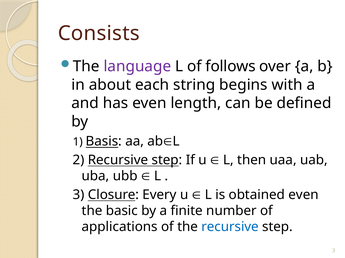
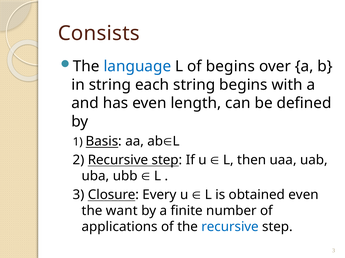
language colour: purple -> blue
of follows: follows -> begins
in about: about -> string
basic: basic -> want
